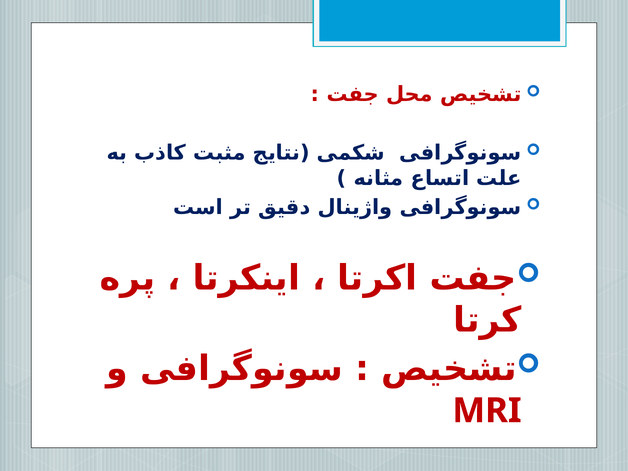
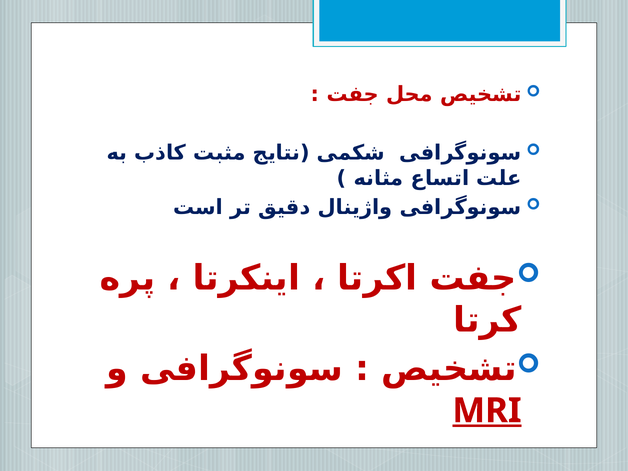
MRI underline: none -> present
